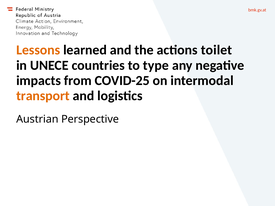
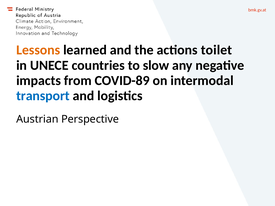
type: type -> slow
COVID-25: COVID-25 -> COVID-89
transport colour: orange -> blue
